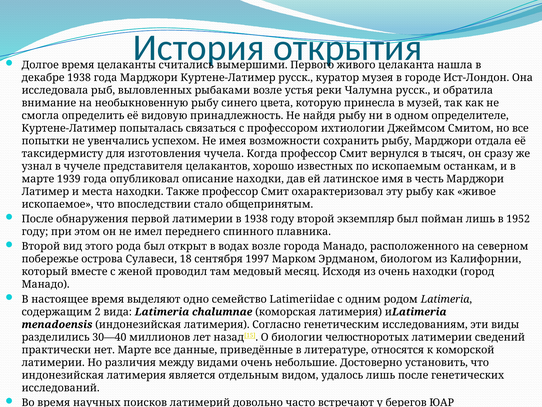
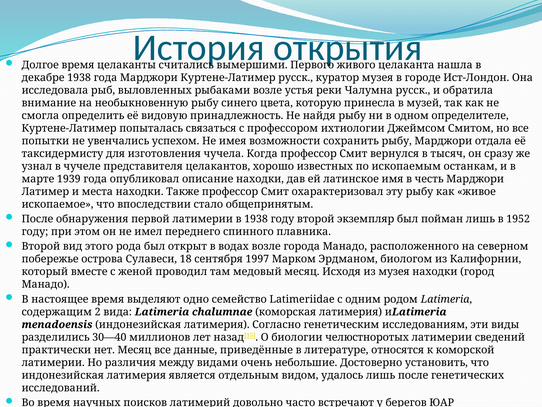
из очень: очень -> музея
нет Марте: Марте -> Месяц
